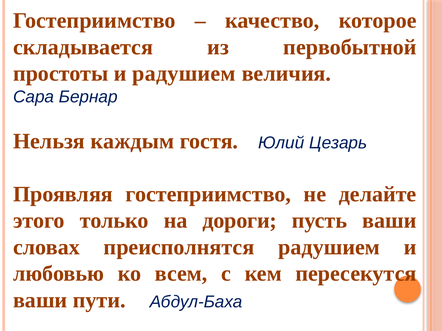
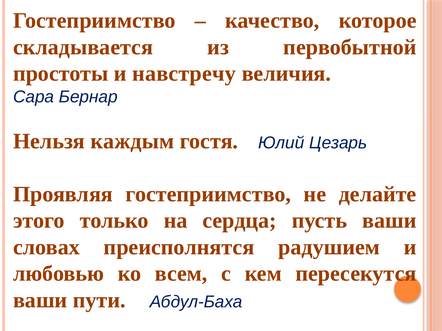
и радушием: радушием -> навстречу
дороги: дороги -> сердца
